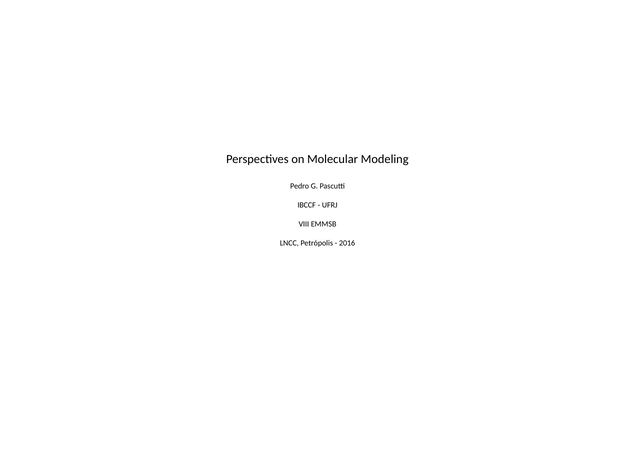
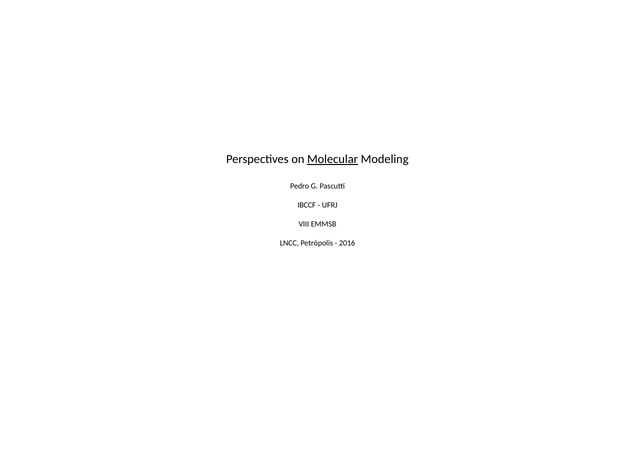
Molecular underline: none -> present
